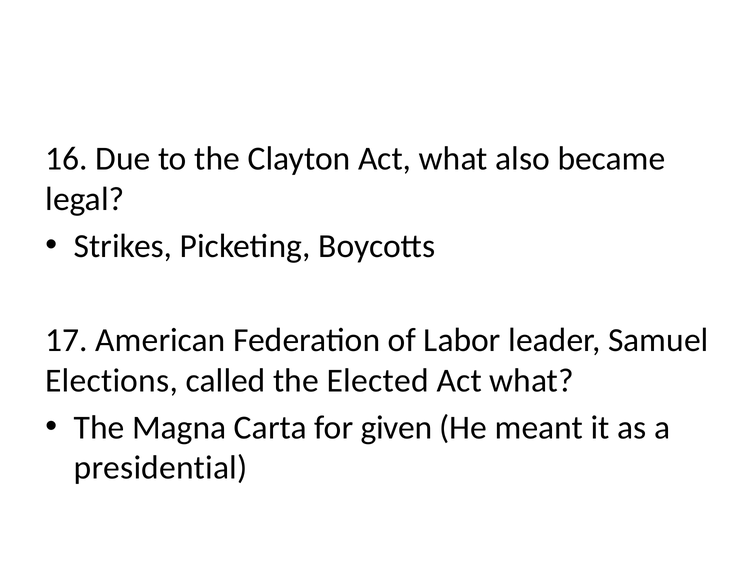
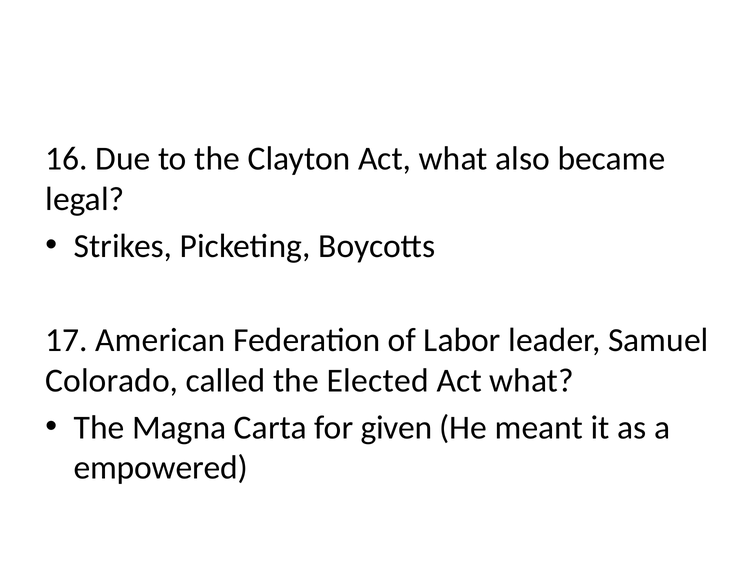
Elections: Elections -> Colorado
presidential: presidential -> empowered
